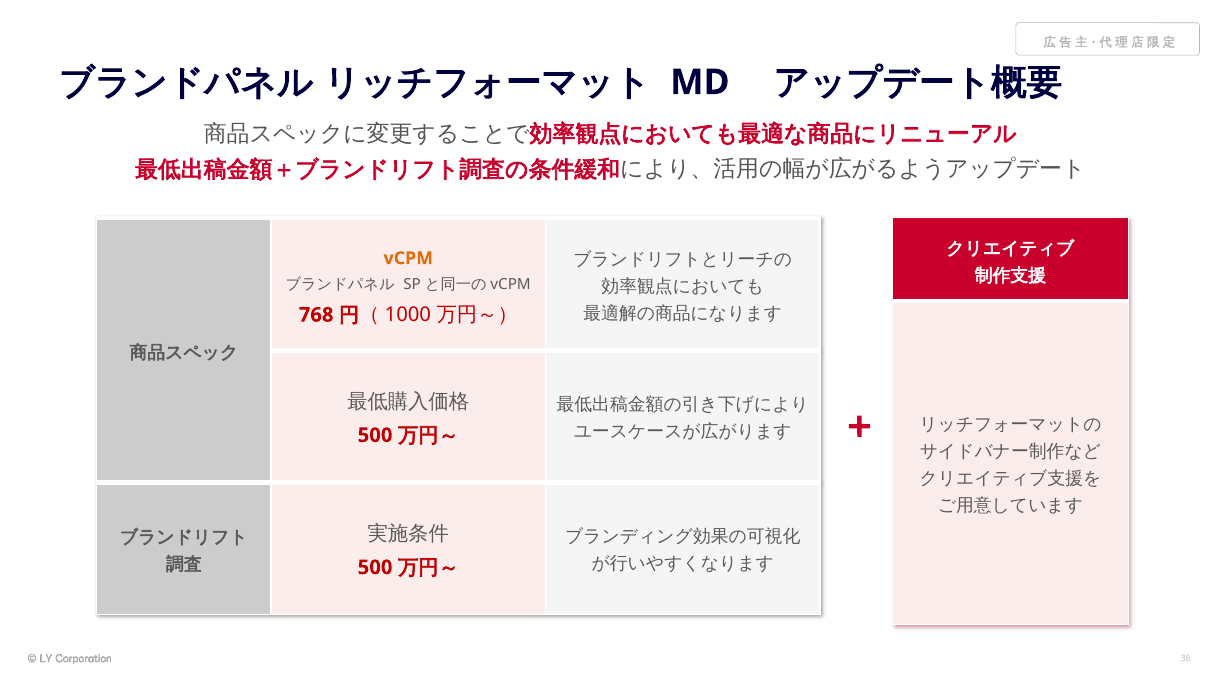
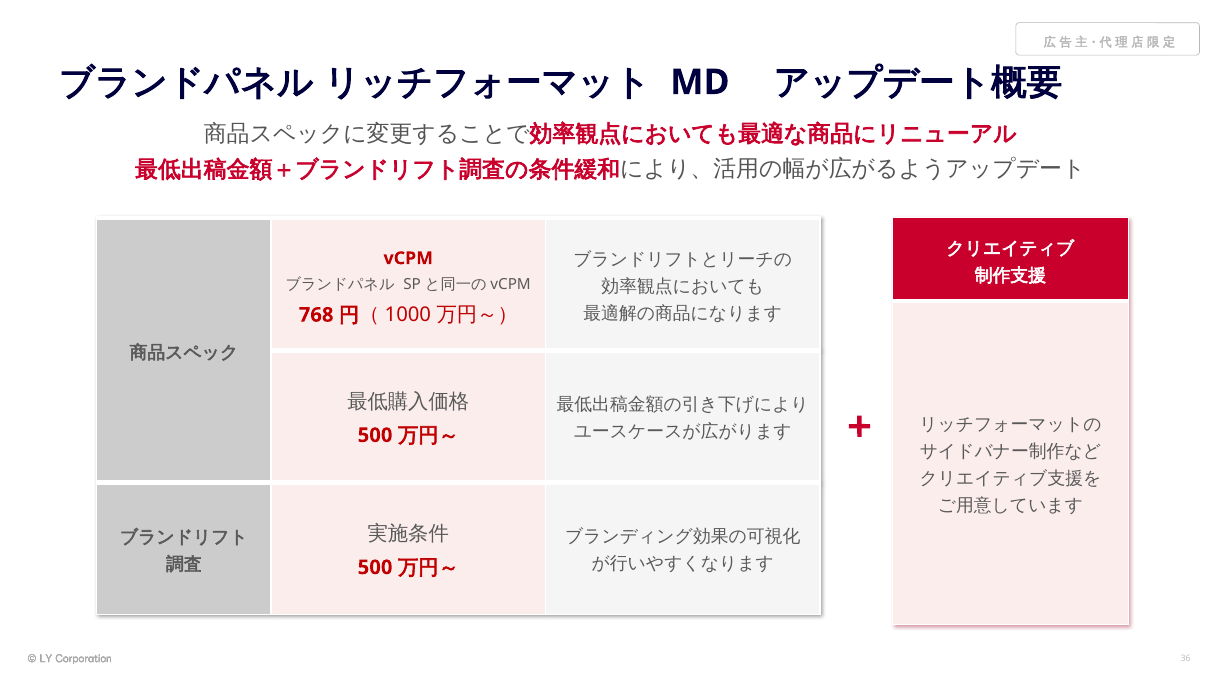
vCPM colour: orange -> red
